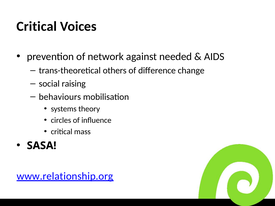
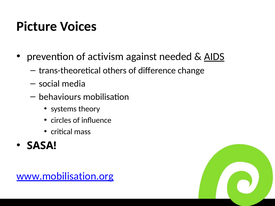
Critical at (37, 26): Critical -> Picture
network: network -> activism
AIDS underline: none -> present
raising: raising -> media
www.relationship.org: www.relationship.org -> www.mobilisation.org
